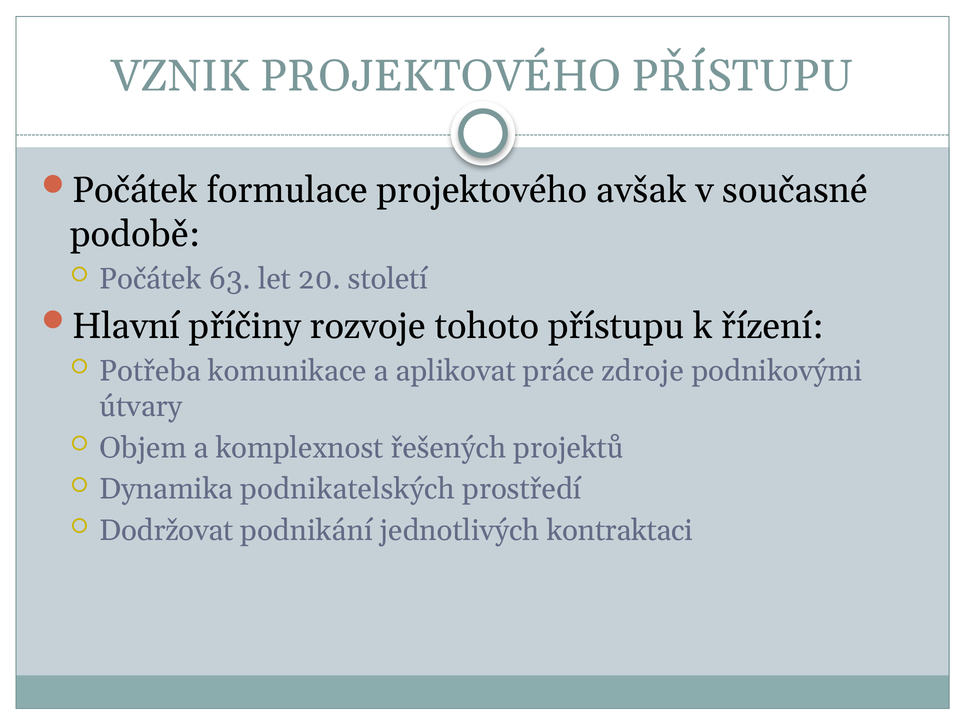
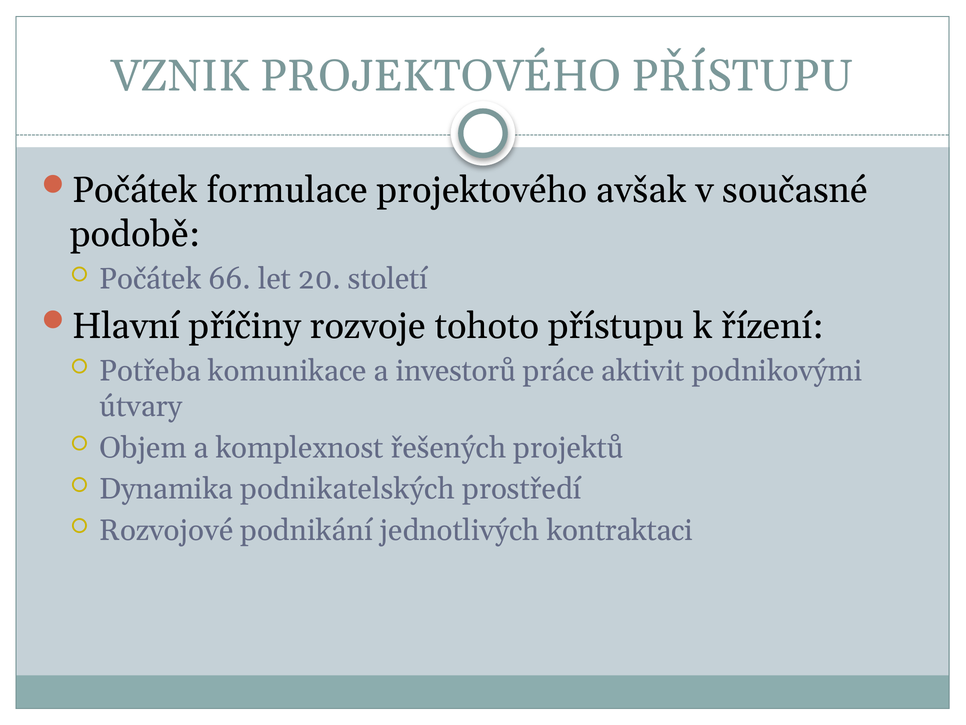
63: 63 -> 66
aplikovat: aplikovat -> investorů
zdroje: zdroje -> aktivit
Dodržovat: Dodržovat -> Rozvojové
